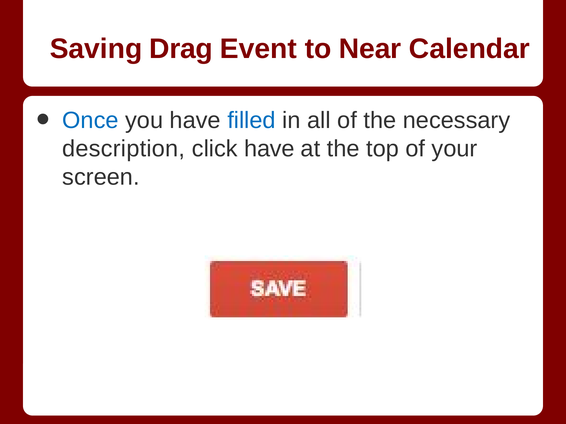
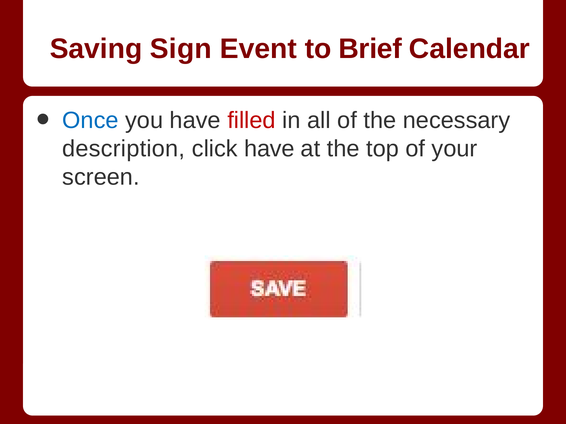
Drag: Drag -> Sign
Near: Near -> Brief
filled colour: blue -> red
